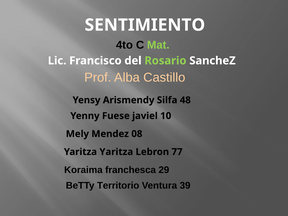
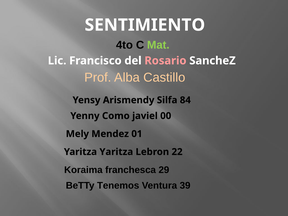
Rosario colour: light green -> pink
48: 48 -> 84
Fuese: Fuese -> Como
10: 10 -> 00
08: 08 -> 01
77: 77 -> 22
Territorio: Territorio -> Tenemos
